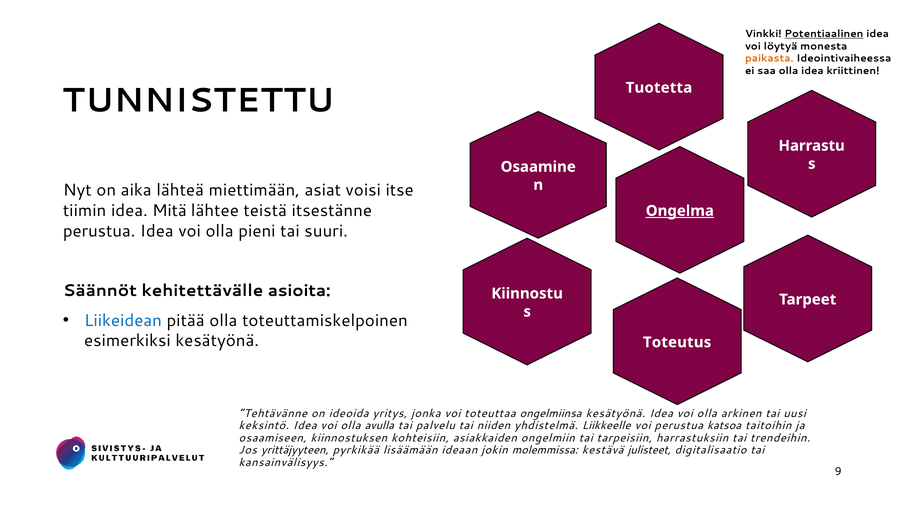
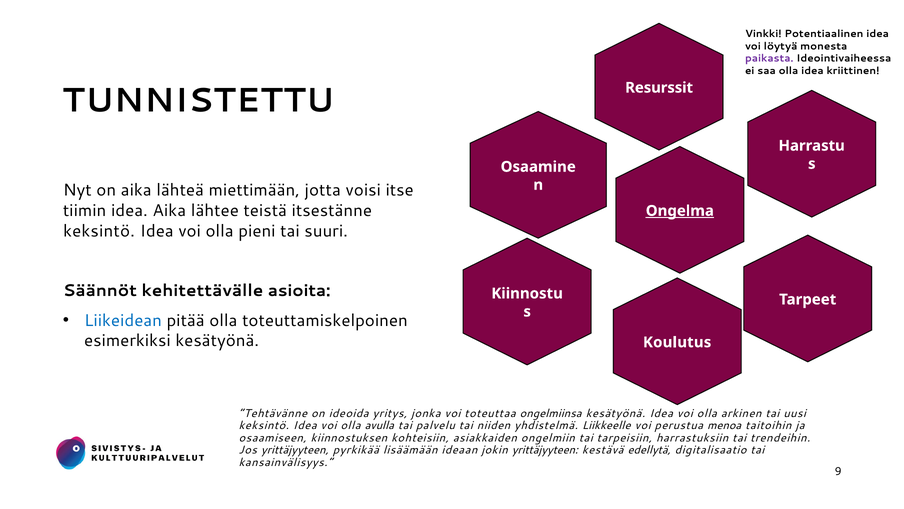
Potentiaalinen underline: present -> none
paikasta colour: orange -> purple
Tuotetta: Tuotetta -> Resurssit
asiat: asiat -> jotta
idea Mitä: Mitä -> Aika
perustua at (99, 231): perustua -> keksintö
Toteutus: Toteutus -> Koulutus
katsoa: katsoa -> menoa
jokin molemmissa: molemmissa -> yrittäjyyteen
julisteet: julisteet -> edellytä
